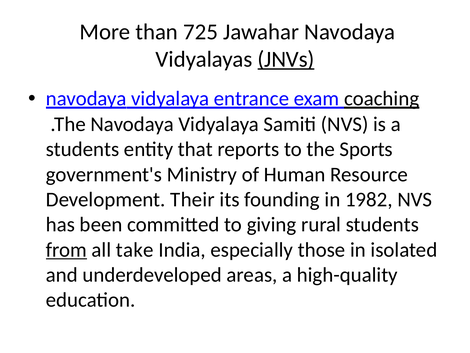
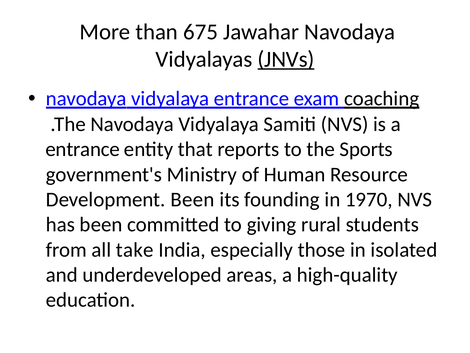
725: 725 -> 675
students at (83, 149): students -> entrance
Development Their: Their -> Been
1982: 1982 -> 1970
from underline: present -> none
